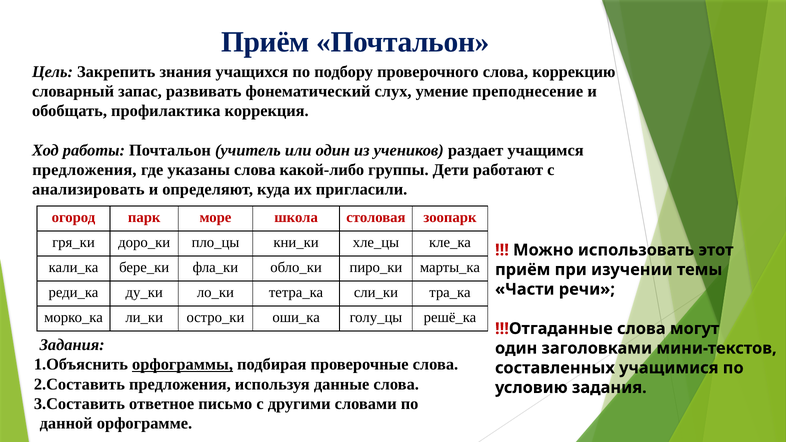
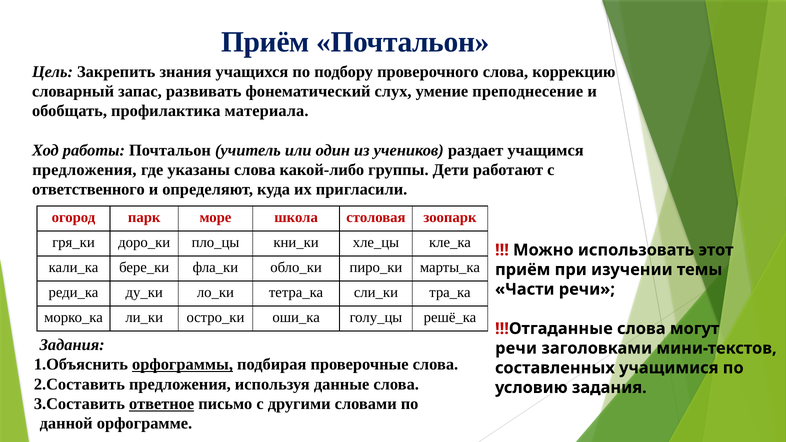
коррекция: коррекция -> материала
анализировать: анализировать -> ответственного
один at (516, 348): один -> речи
ответное underline: none -> present
